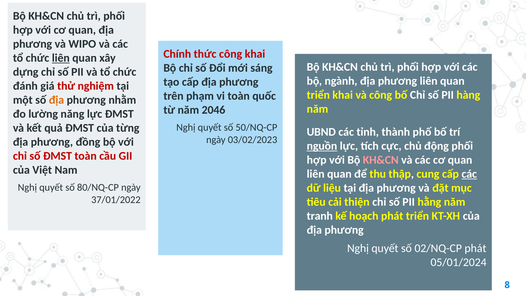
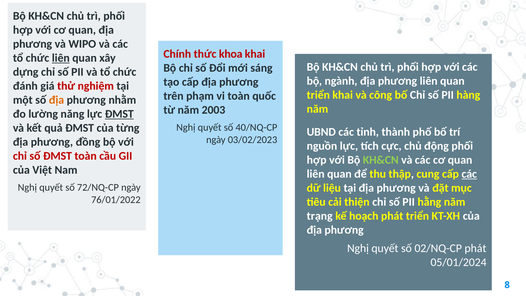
thức công: công -> khoa
2046: 2046 -> 2003
ĐMST at (119, 114) underline: none -> present
50/NQ-CP: 50/NQ-CP -> 40/NQ-CP
nguồn underline: present -> none
KH&CN at (381, 160) colour: pink -> light green
80/NQ-CP: 80/NQ-CP -> 72/NQ-CP
37/01/2022: 37/01/2022 -> 76/01/2022
tranh: tranh -> trạng
